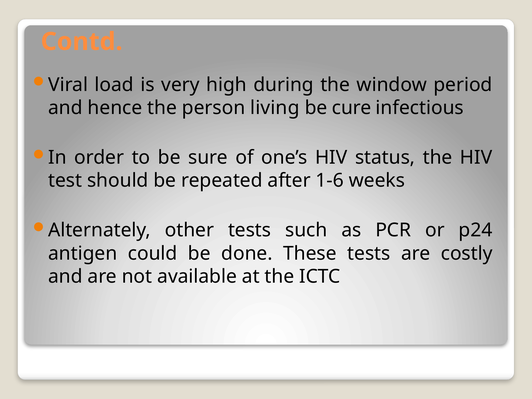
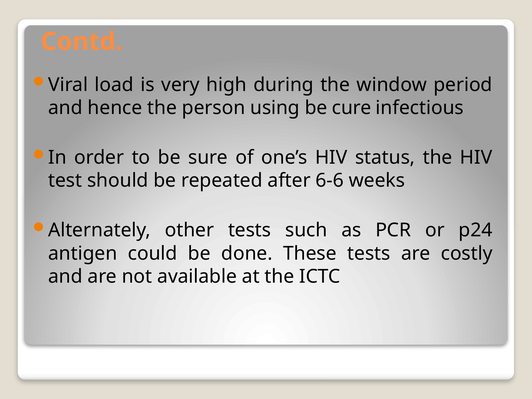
living: living -> using
1-6: 1-6 -> 6-6
